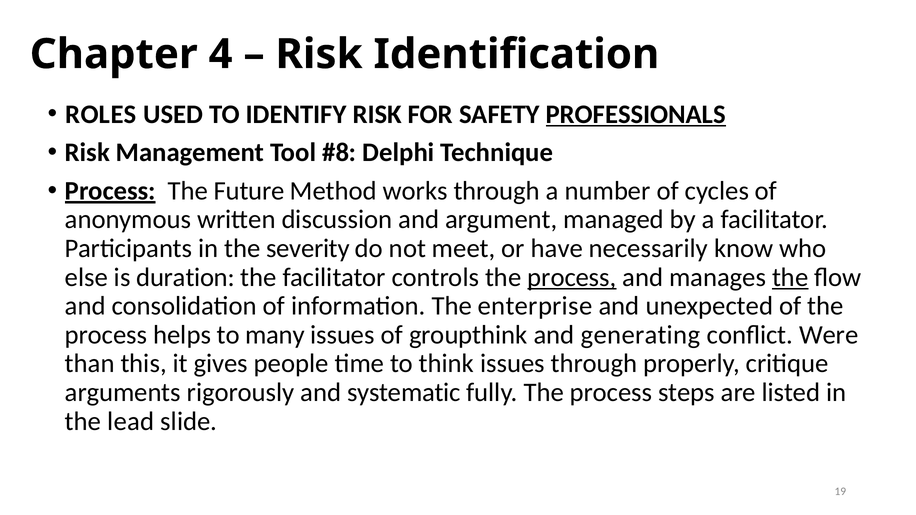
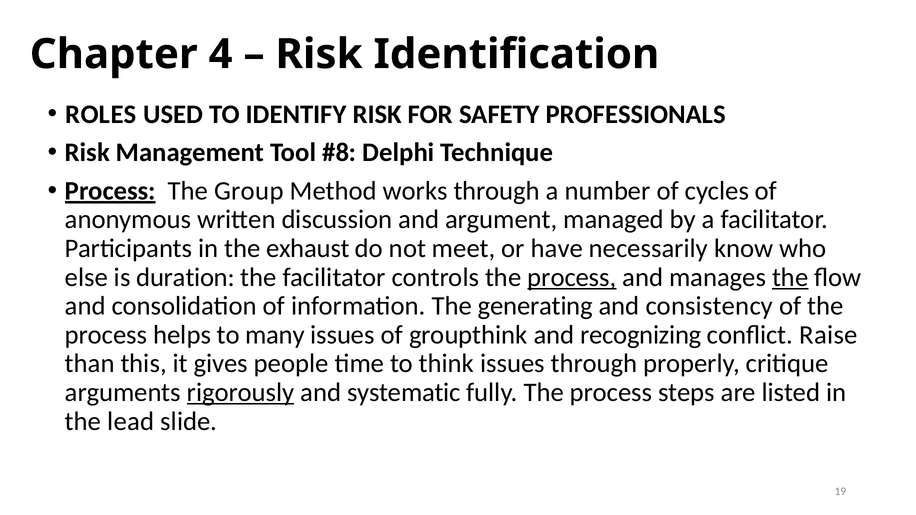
PROFESSIONALS underline: present -> none
Future: Future -> Group
severity: severity -> exhaust
enterprise: enterprise -> generating
unexpected: unexpected -> consistency
generating: generating -> recognizing
Were: Were -> Raise
rigorously underline: none -> present
